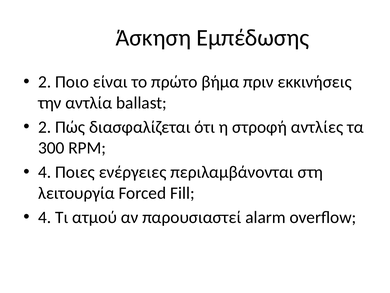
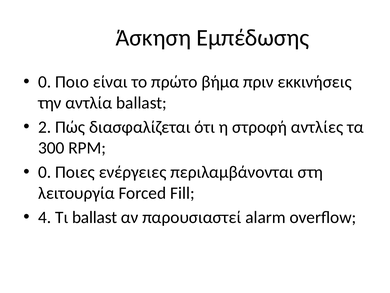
2 at (45, 82): 2 -> 0
4 at (45, 172): 4 -> 0
Τι ατμού: ατμού -> ballast
